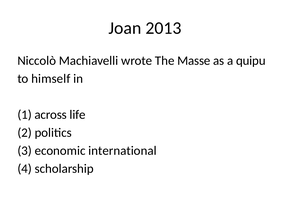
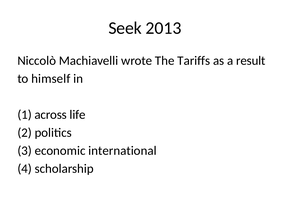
Joan: Joan -> Seek
Masse: Masse -> Tariffs
quipu: quipu -> result
